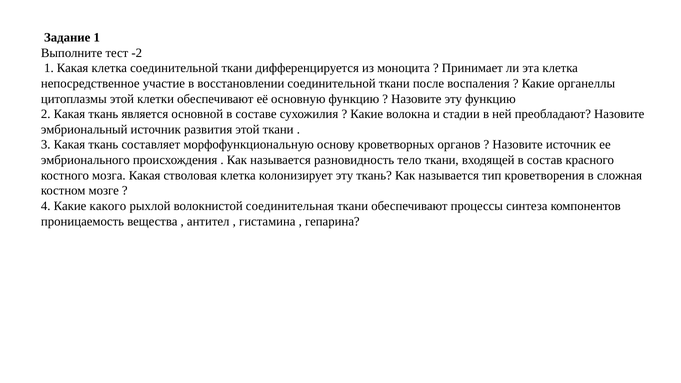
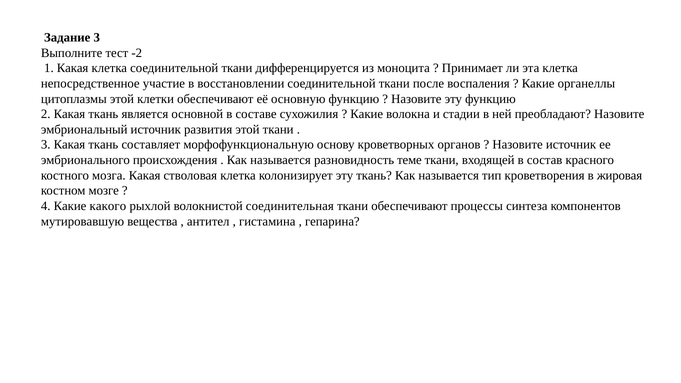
Задание 1: 1 -> 3
тело: тело -> теме
сложная: сложная -> жировая
проницаемость: проницаемость -> мутировавшую
